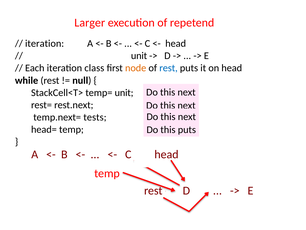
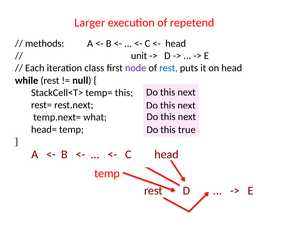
iteration at (45, 43): iteration -> methods
node colour: orange -> purple
temp= unit: unit -> this
tests: tests -> what
this puts: puts -> true
